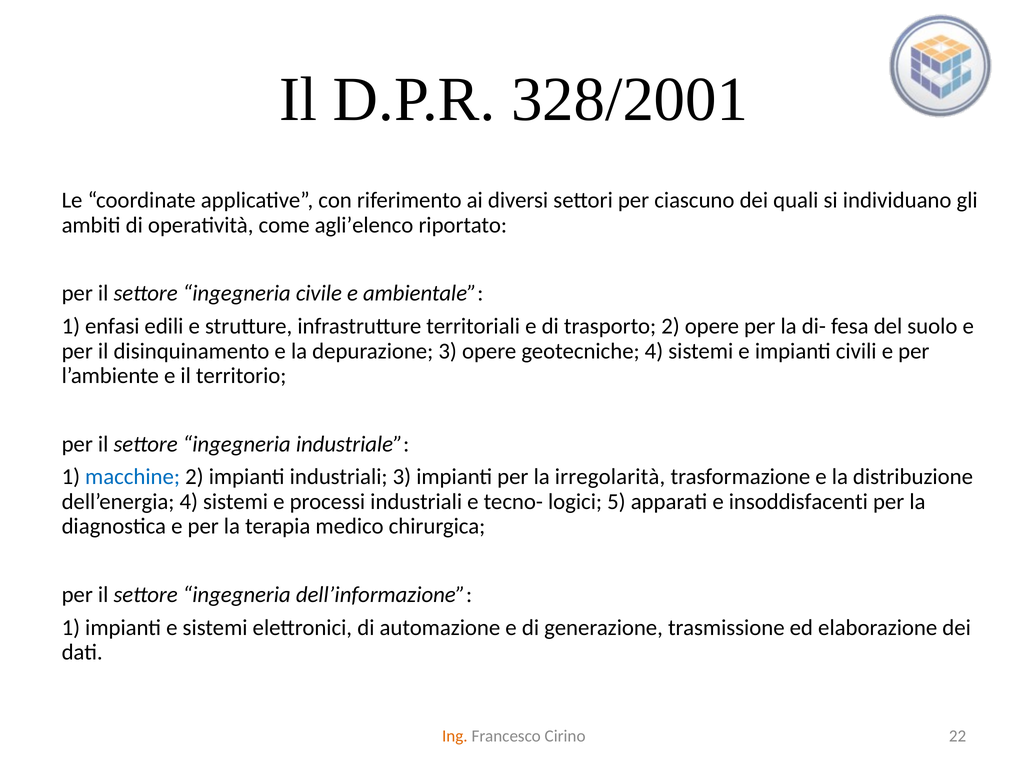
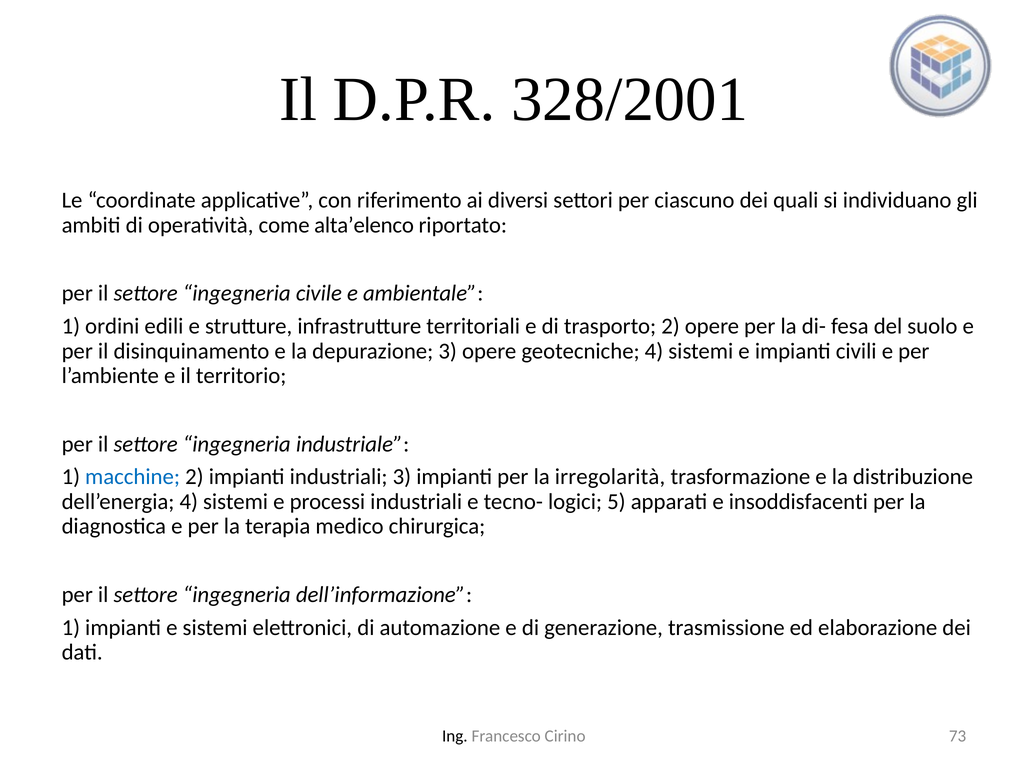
agli’elenco: agli’elenco -> alta’elenco
enfasi: enfasi -> ordini
Ing colour: orange -> black
22: 22 -> 73
